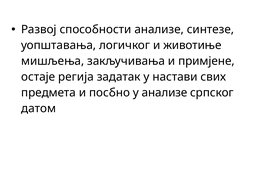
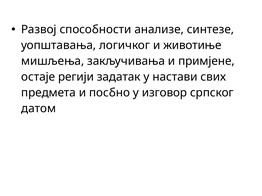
регија: регија -> регији
у анализе: анализе -> изговор
